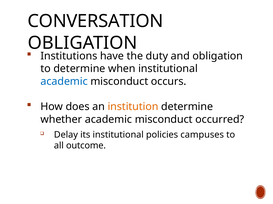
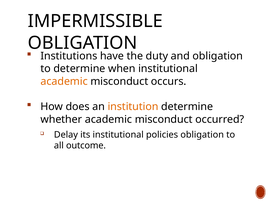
CONVERSATION: CONVERSATION -> IMPERMISSIBLE
academic at (64, 82) colour: blue -> orange
policies campuses: campuses -> obligation
